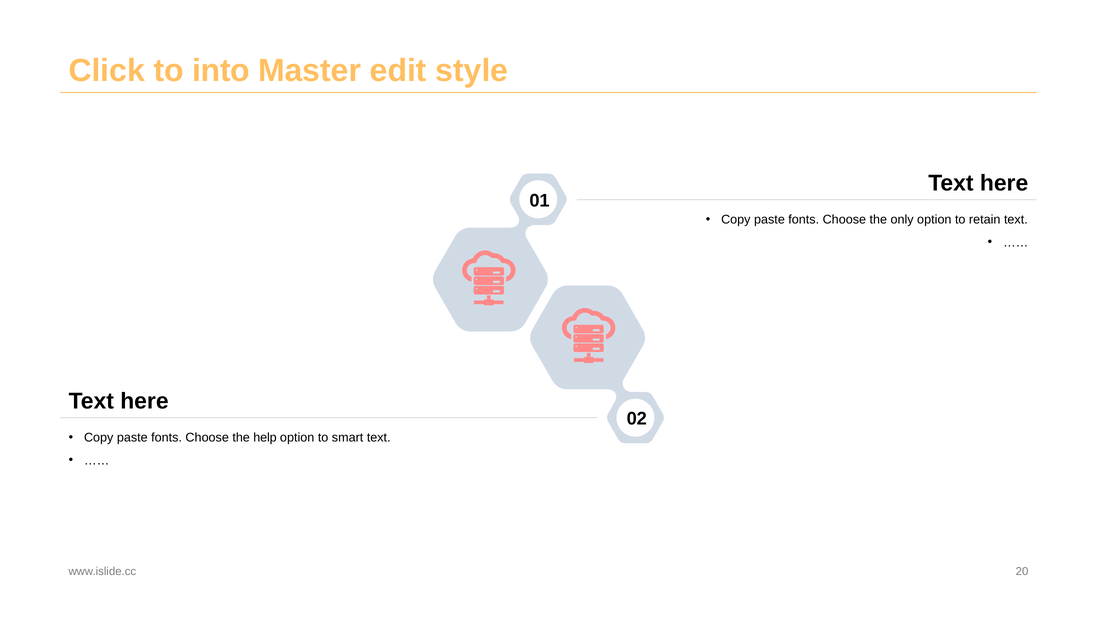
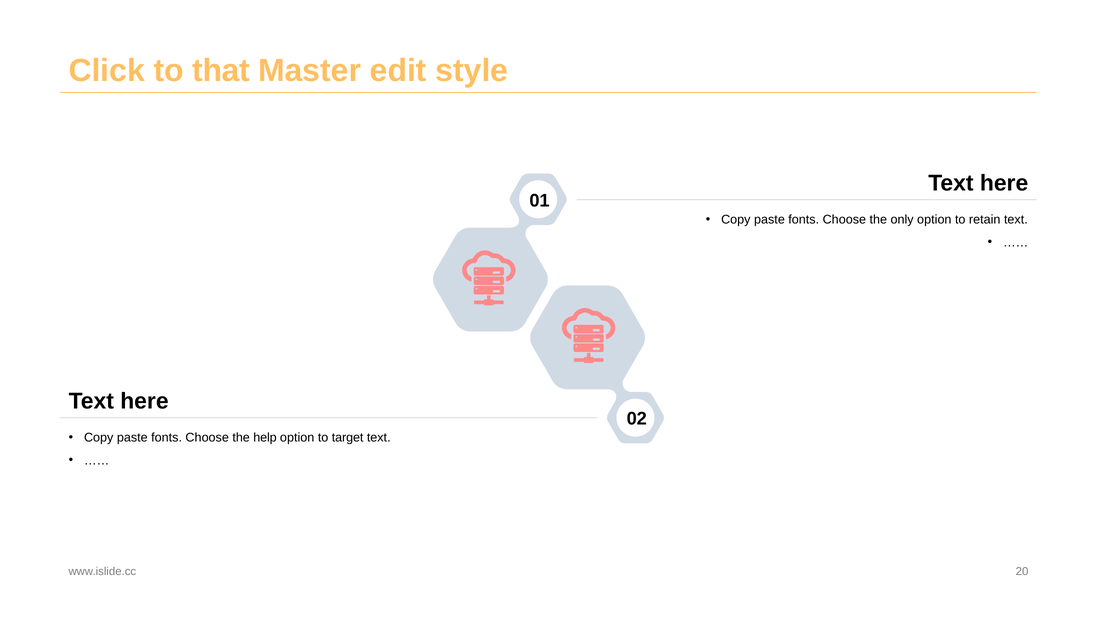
into: into -> that
smart: smart -> target
